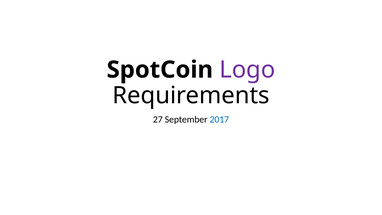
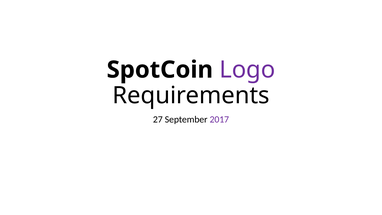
2017 colour: blue -> purple
